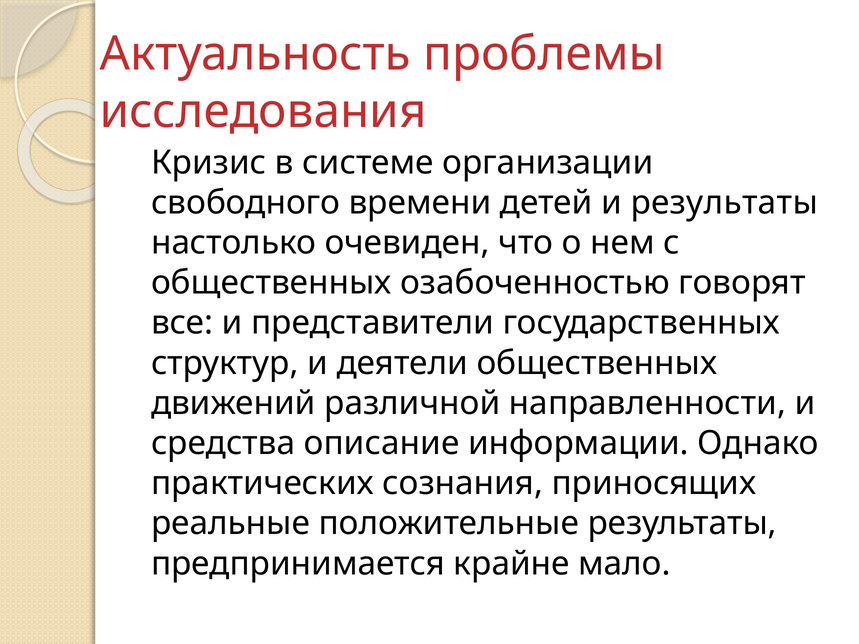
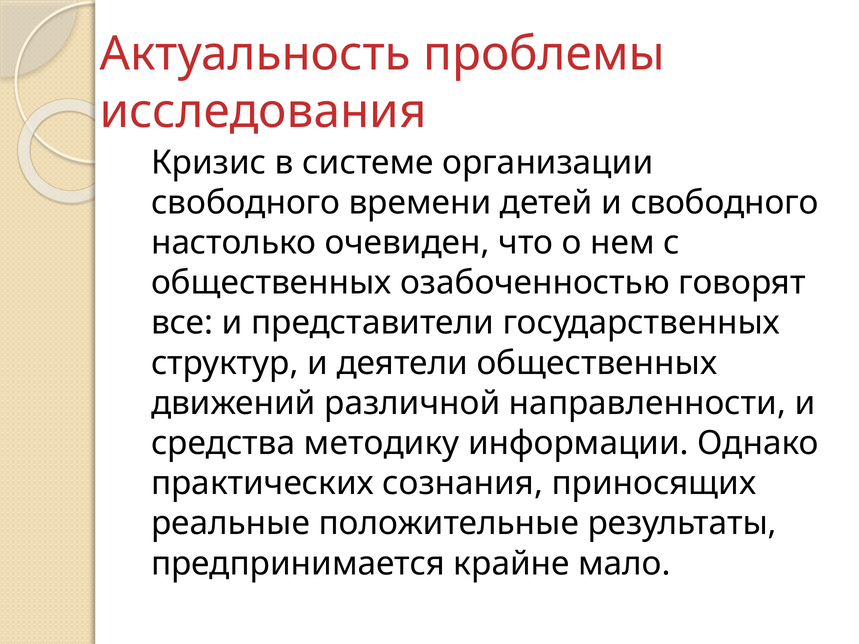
и результаты: результаты -> свободного
описание: описание -> методику
